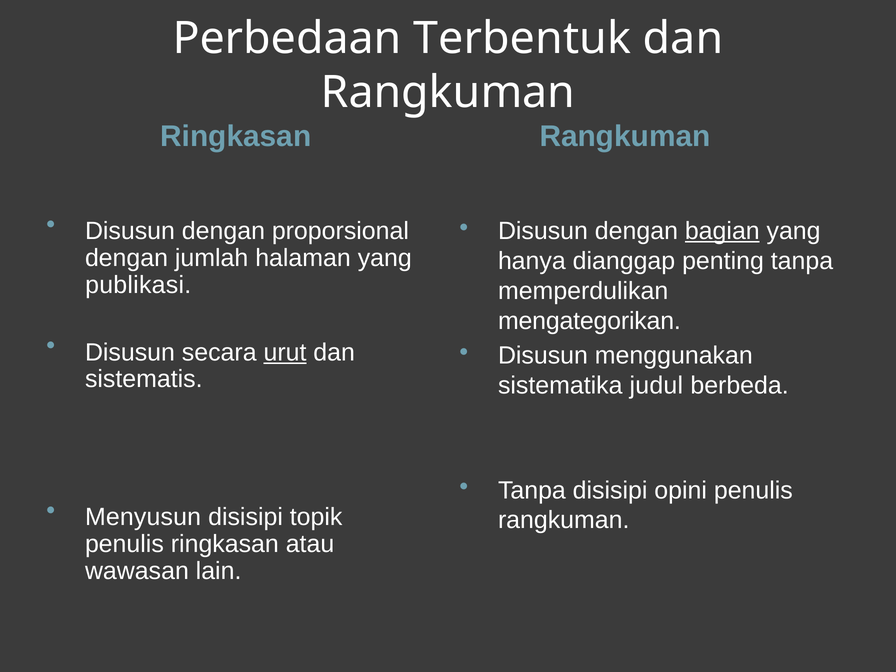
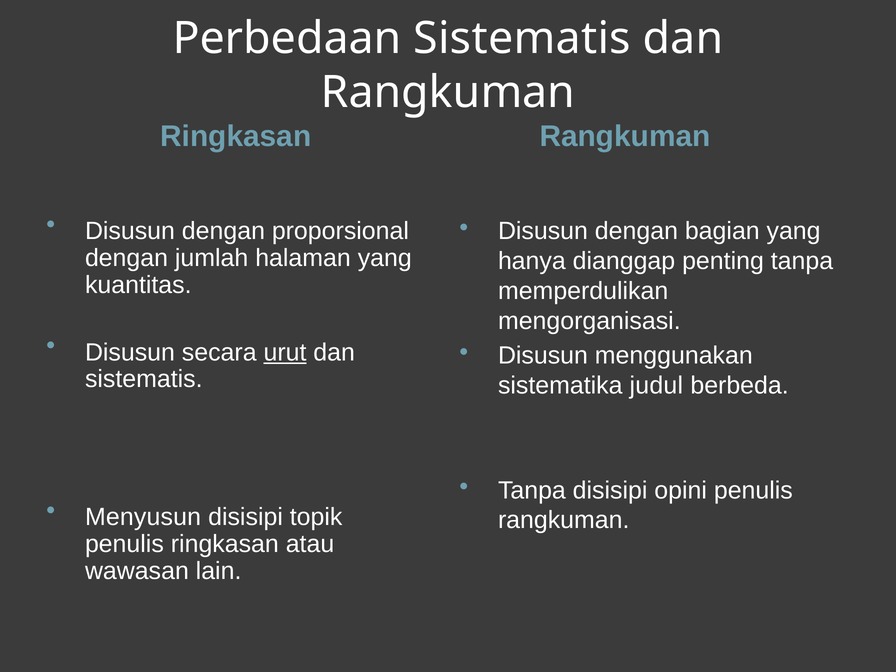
Perbedaan Terbentuk: Terbentuk -> Sistematis
bagian underline: present -> none
publikasi: publikasi -> kuantitas
mengategorikan: mengategorikan -> mengorganisasi
